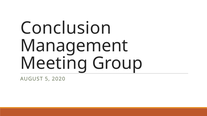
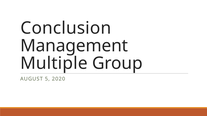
Meeting: Meeting -> Multiple
